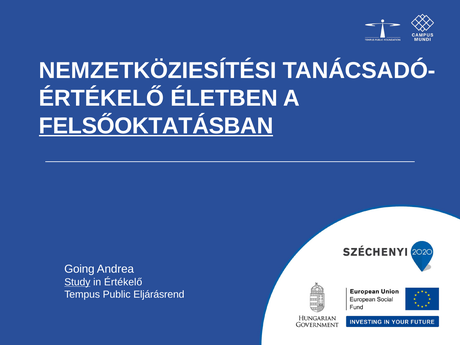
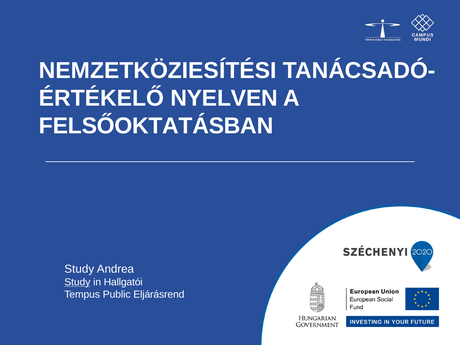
ÉLETBEN: ÉLETBEN -> NYELVEN
FELSŐOKTATÁSBAN underline: present -> none
Going at (79, 269): Going -> Study
in Értékelő: Értékelő -> Hallgatói
